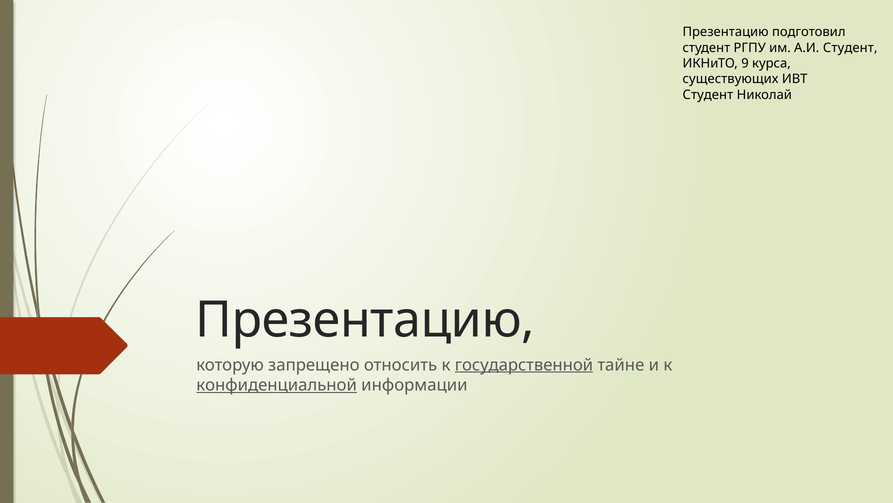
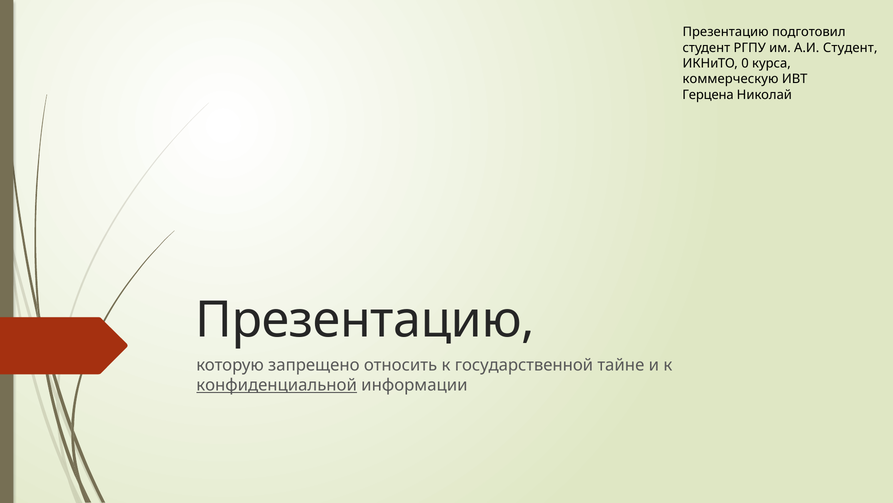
9: 9 -> 0
существующих: существующих -> коммерческую
Студент at (708, 95): Студент -> Герцена
государственной underline: present -> none
